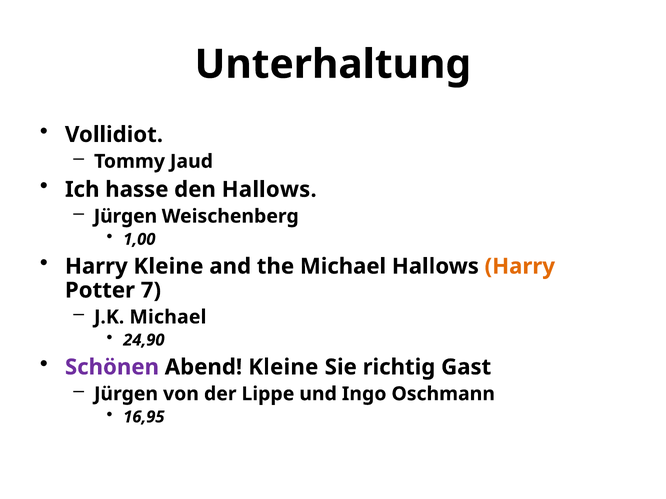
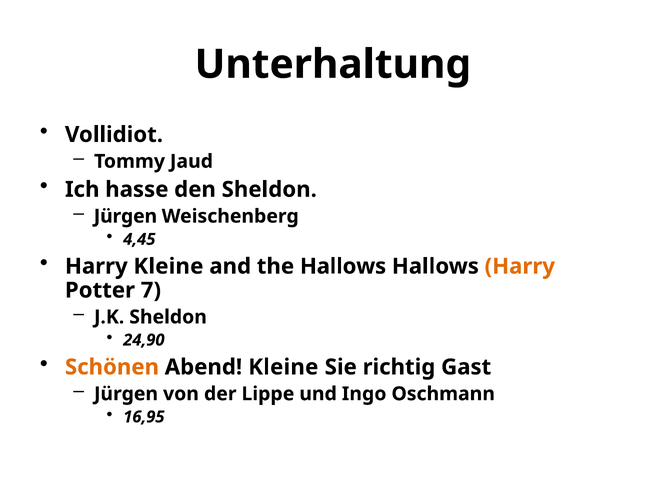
den Hallows: Hallows -> Sheldon
1,00: 1,00 -> 4,45
the Michael: Michael -> Hallows
J.K Michael: Michael -> Sheldon
Schönen colour: purple -> orange
